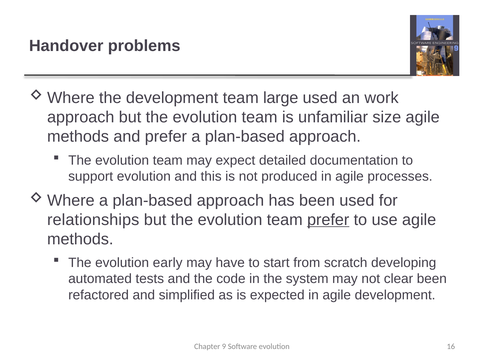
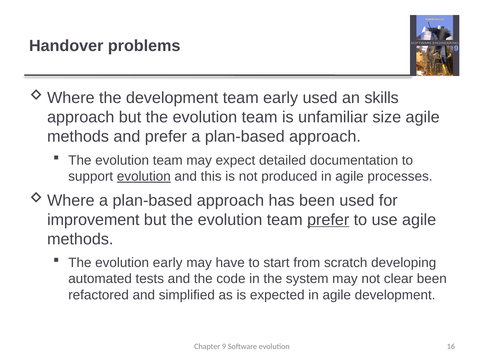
team large: large -> early
work: work -> skills
evolution at (144, 176) underline: none -> present
relationships: relationships -> improvement
